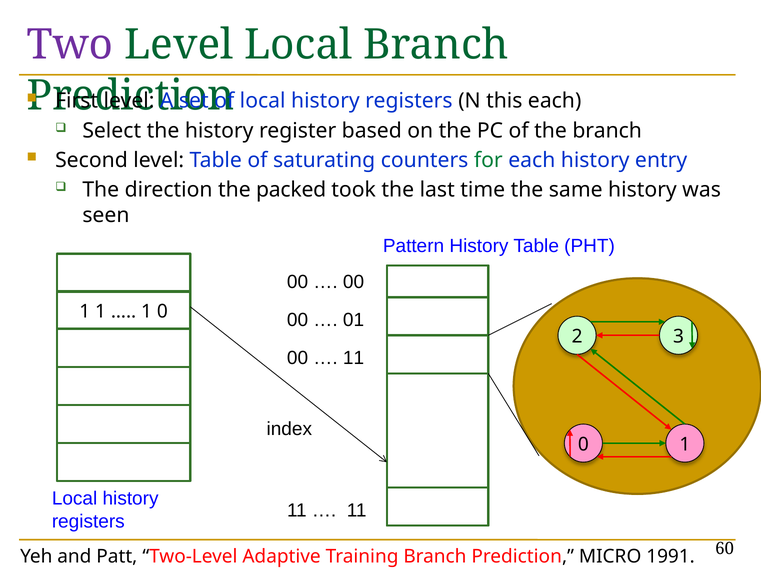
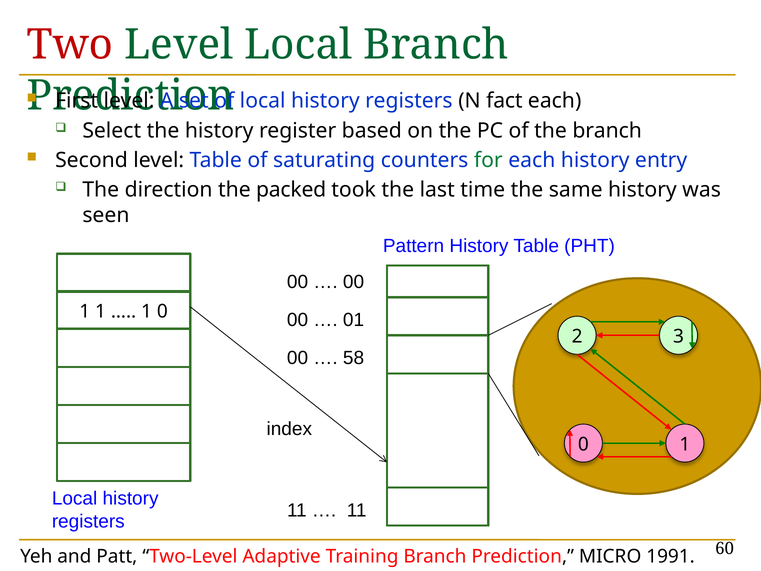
Two colour: purple -> red
this: this -> fact
11 at (353, 358): 11 -> 58
